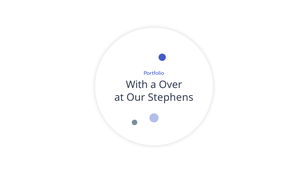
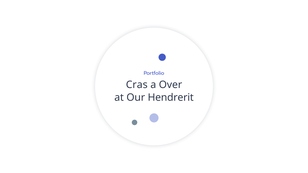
With: With -> Cras
Stephens: Stephens -> Hendrerit
